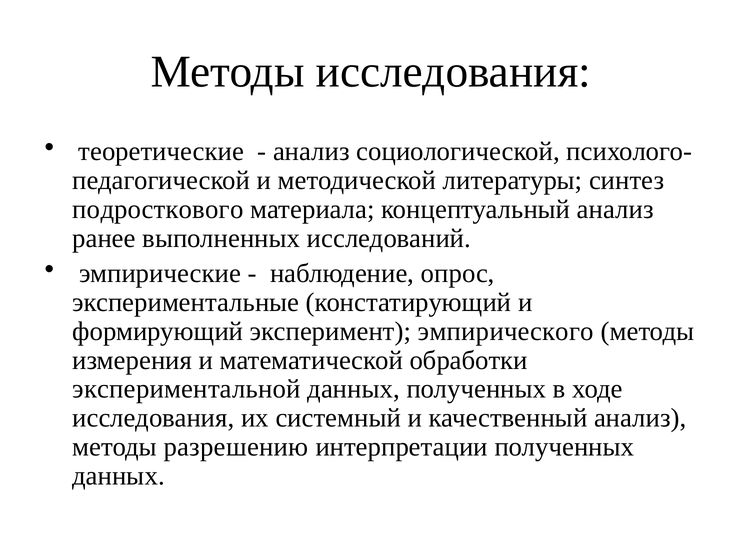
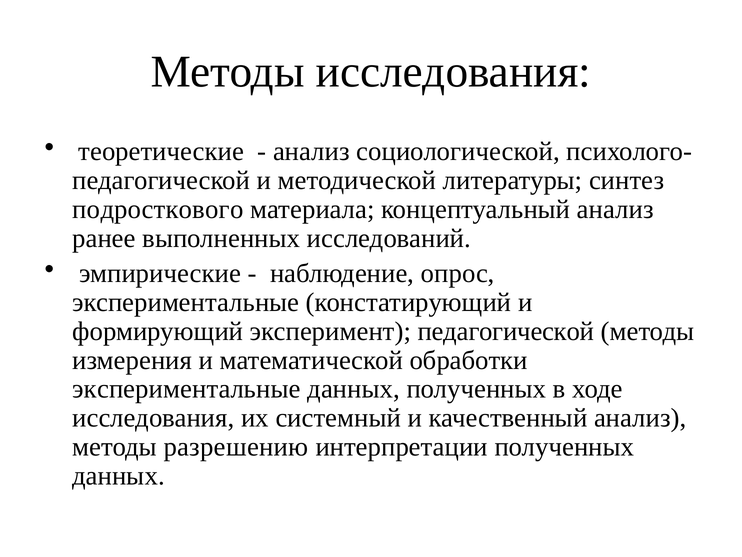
эксперимент эмпирического: эмпирического -> педагогической
экспериментальной at (186, 389): экспериментальной -> экспериментальные
